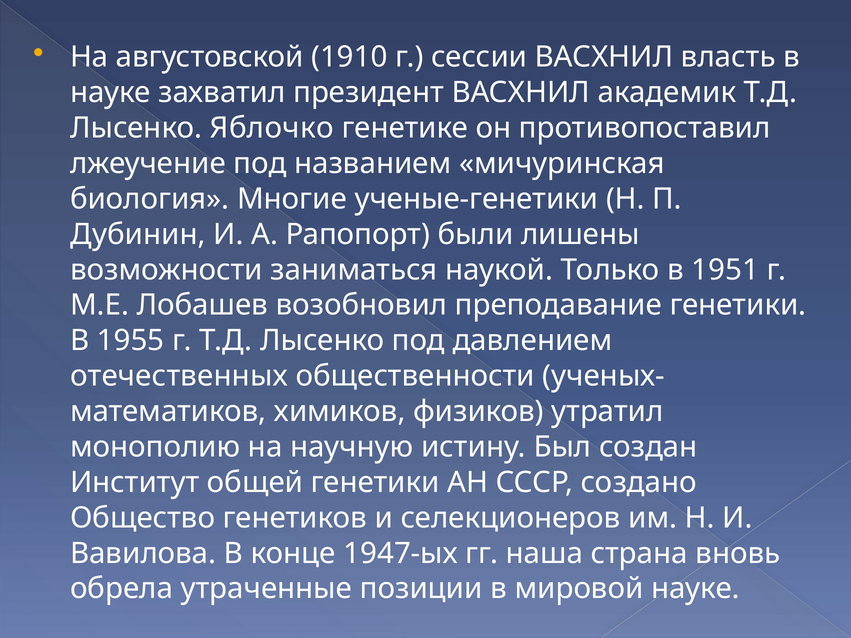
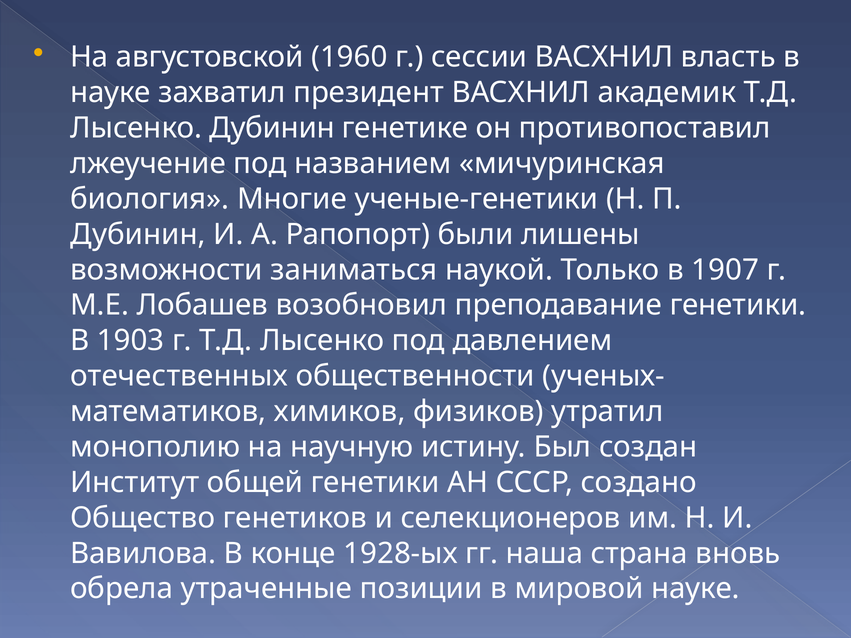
1910: 1910 -> 1960
Лысенко Яблочко: Яблочко -> Дубинин
1951: 1951 -> 1907
1955: 1955 -> 1903
1947-ых: 1947-ых -> 1928-ых
